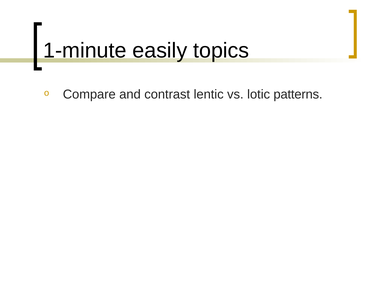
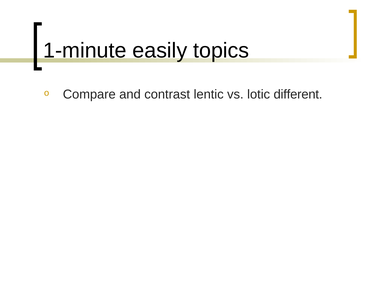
patterns: patterns -> different
